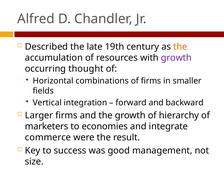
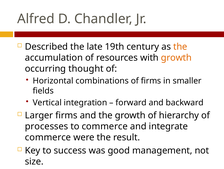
growth at (176, 57) colour: purple -> orange
marketers: marketers -> processes
to economies: economies -> commerce
